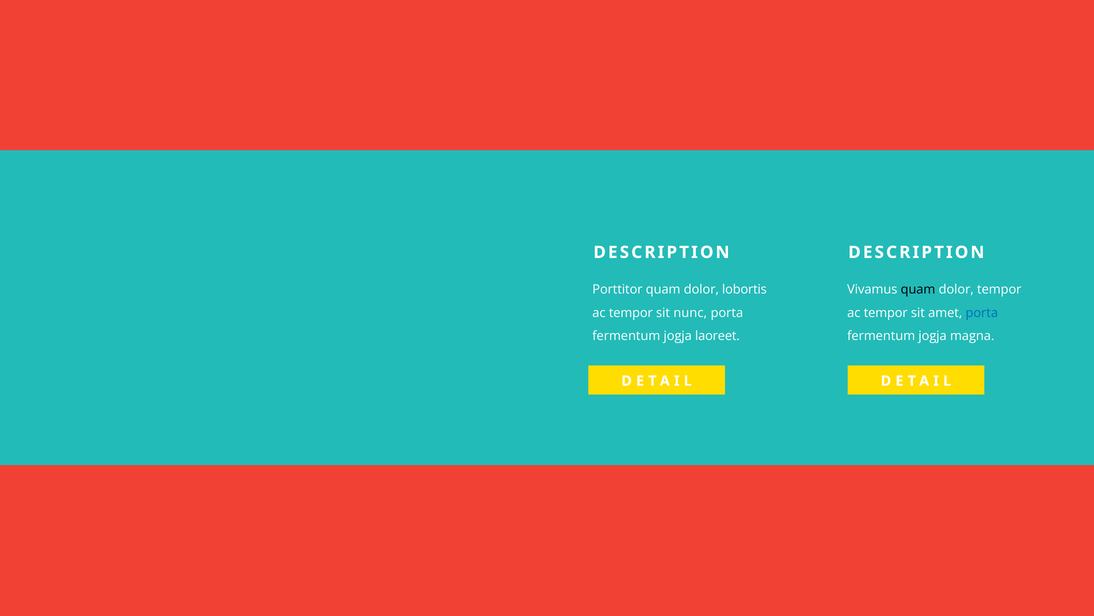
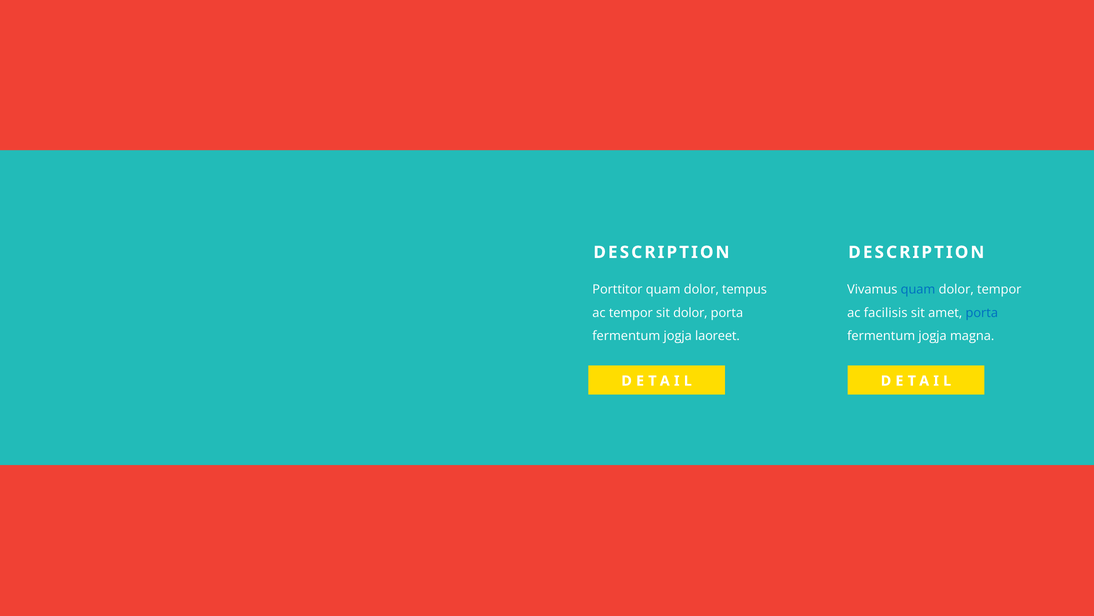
lobortis: lobortis -> tempus
quam at (918, 289) colour: black -> blue
sit nunc: nunc -> dolor
tempor at (886, 312): tempor -> facilisis
